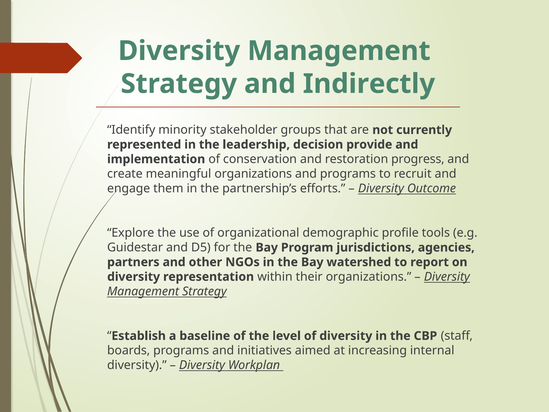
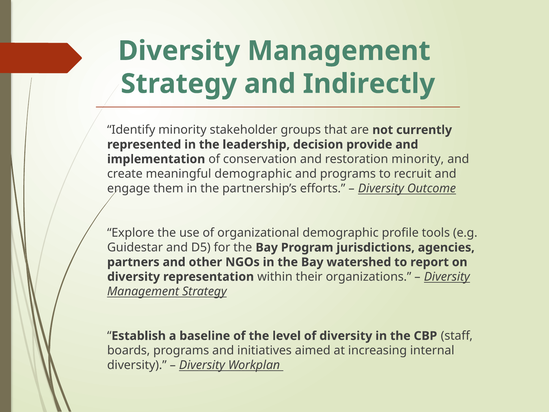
restoration progress: progress -> minority
meaningful organizations: organizations -> demographic
